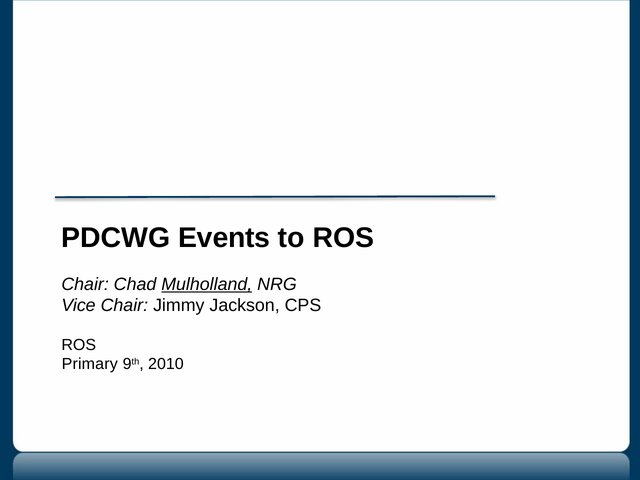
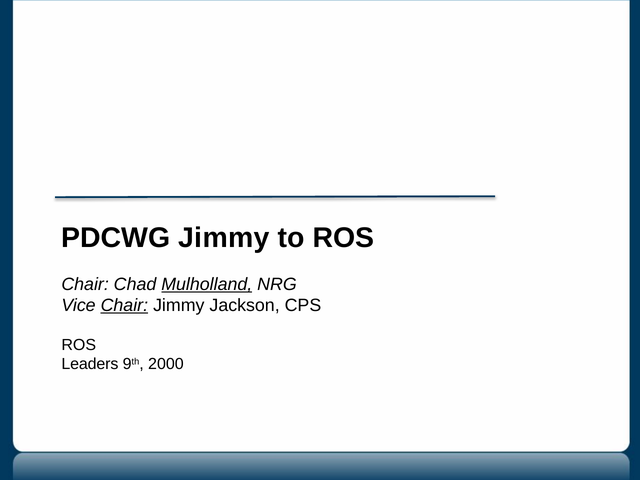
PDCWG Events: Events -> Jimmy
Chair at (124, 305) underline: none -> present
Primary: Primary -> Leaders
2010: 2010 -> 2000
